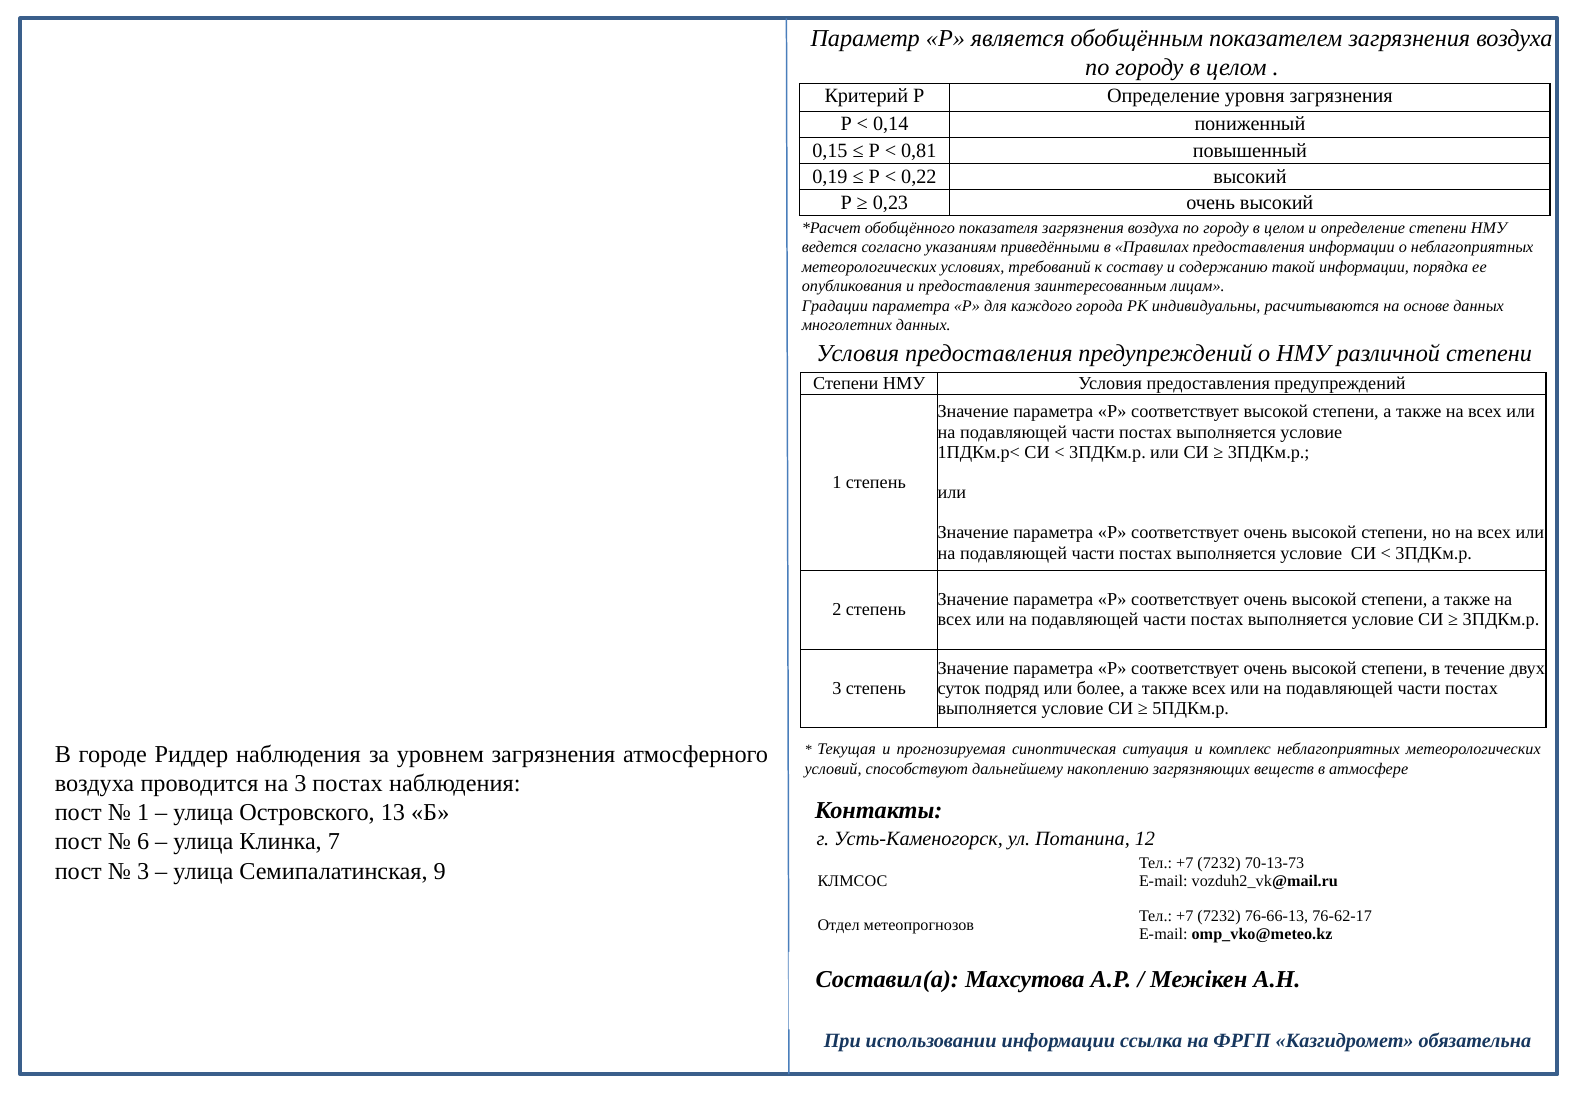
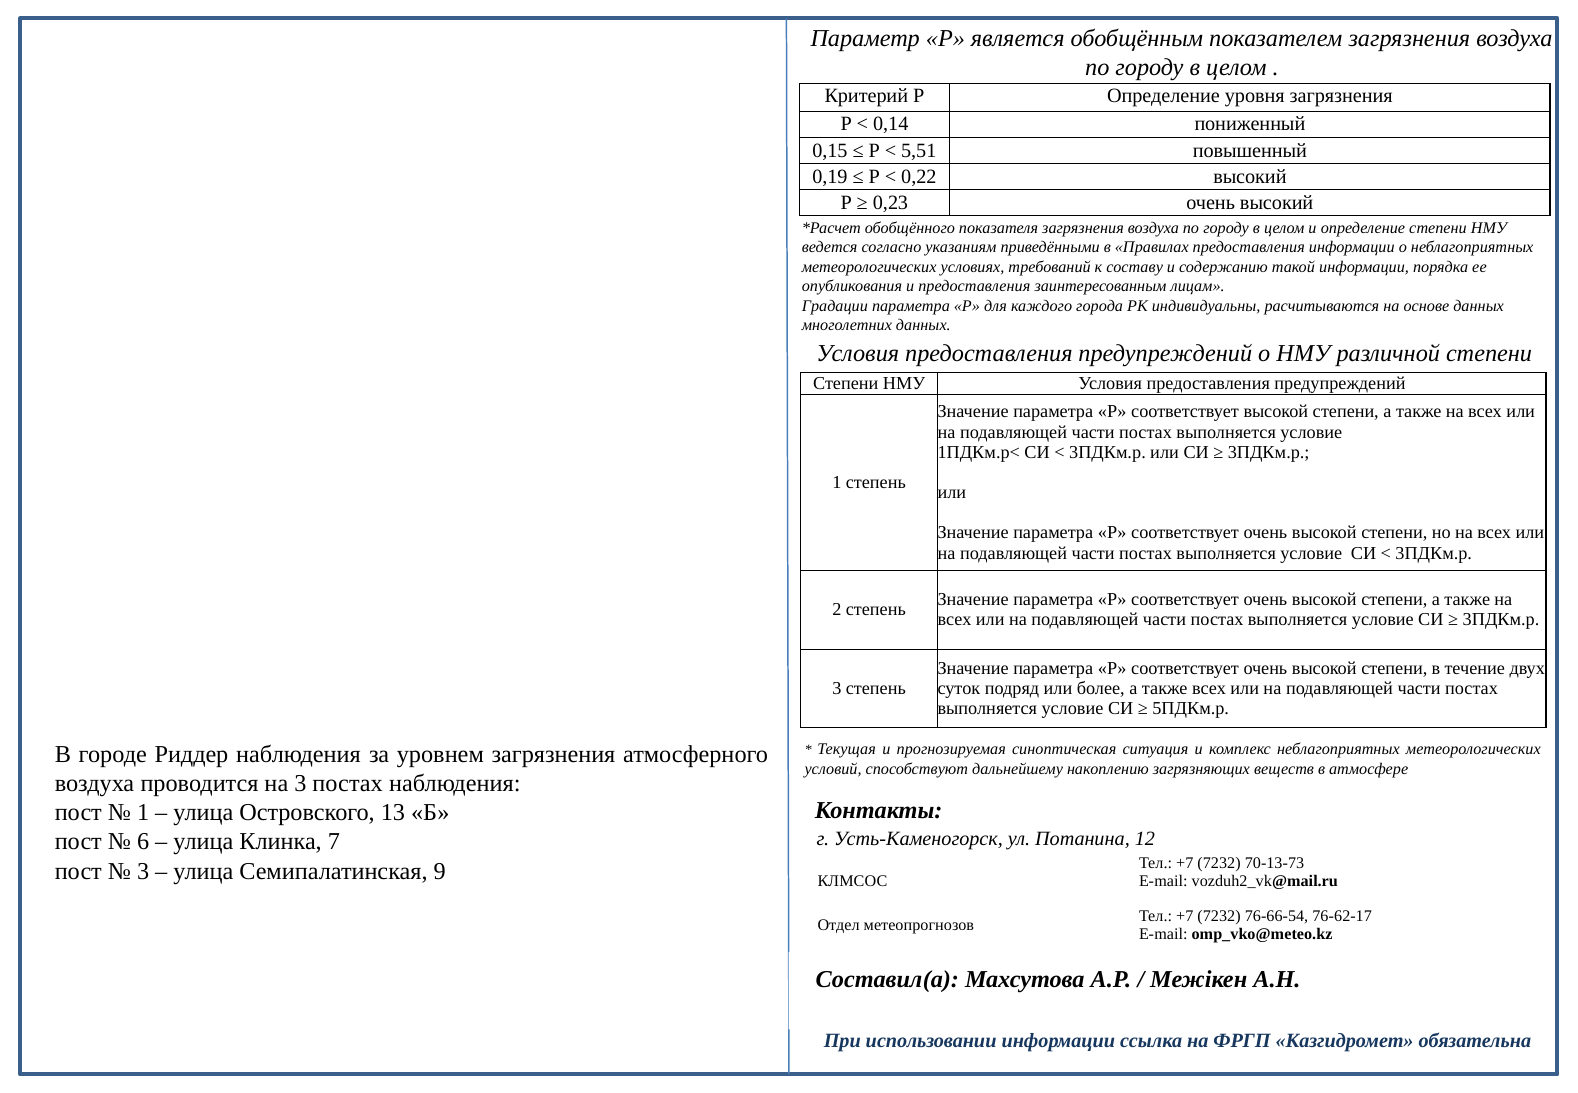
0,81: 0,81 -> 5,51
76-66-13: 76-66-13 -> 76-66-54
